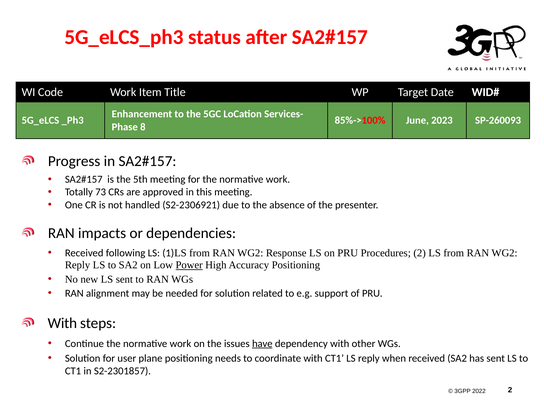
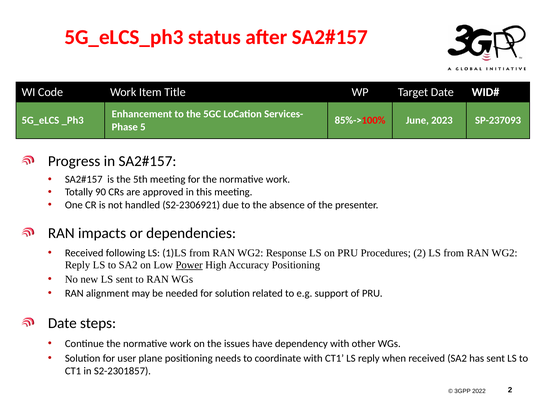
SP-260093: SP-260093 -> SP-237093
8: 8 -> 5
73: 73 -> 90
With at (62, 323): With -> Date
have underline: present -> none
